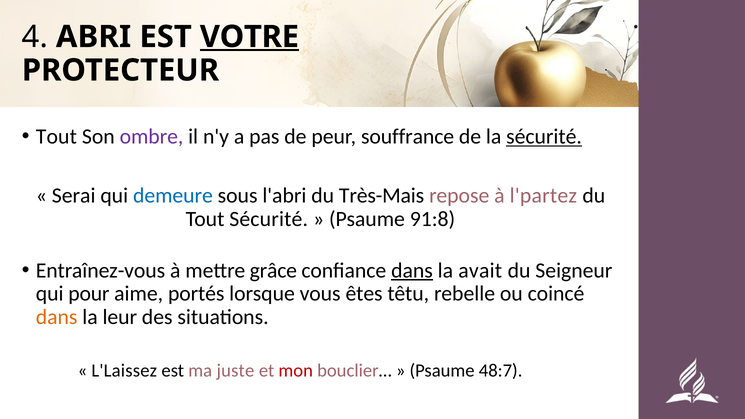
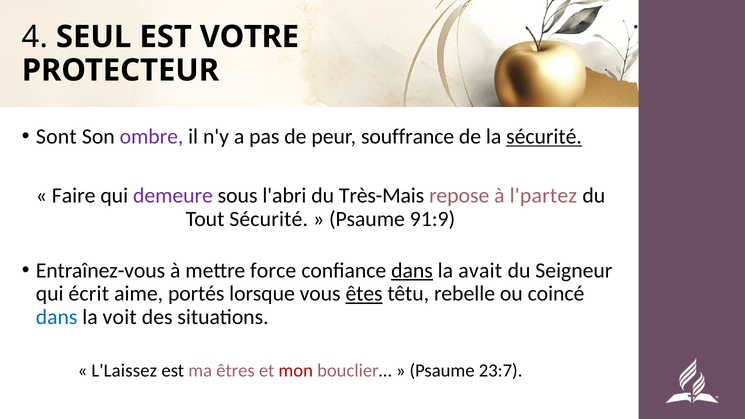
ABRI: ABRI -> SEUL
VOTRE underline: present -> none
Tout at (56, 137): Tout -> Sont
Serai: Serai -> Faire
demeure colour: blue -> purple
91:8: 91:8 -> 91:9
grâce: grâce -> force
pour: pour -> écrit
êtes underline: none -> present
dans at (57, 317) colour: orange -> blue
leur: leur -> voit
juste: juste -> êtres
48:7: 48:7 -> 23:7
